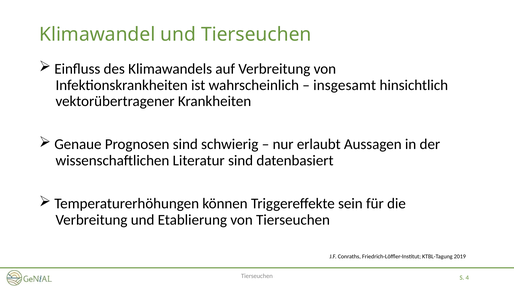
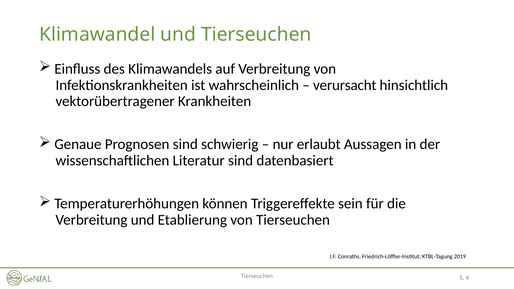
insgesamt: insgesamt -> verursacht
